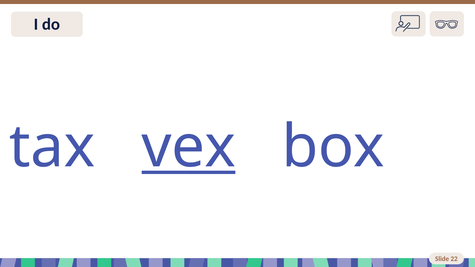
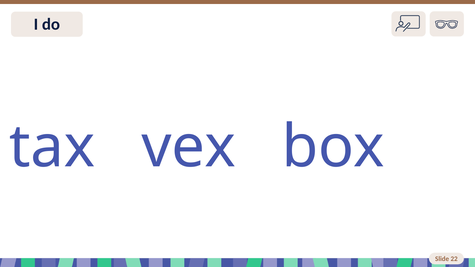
vex underline: present -> none
